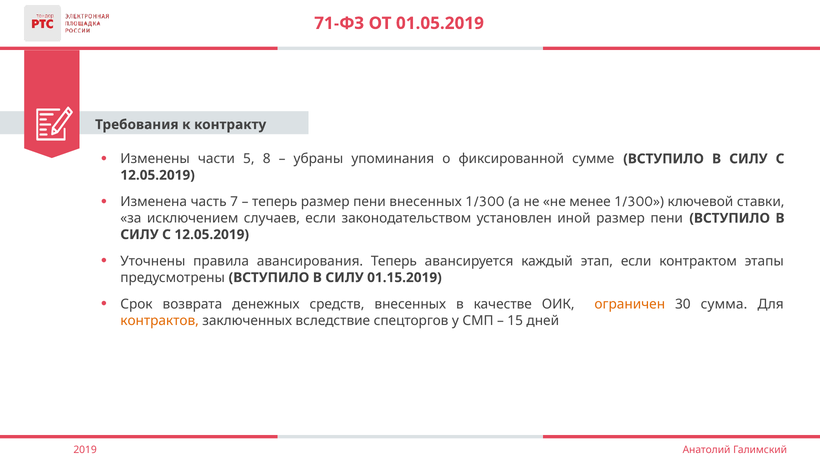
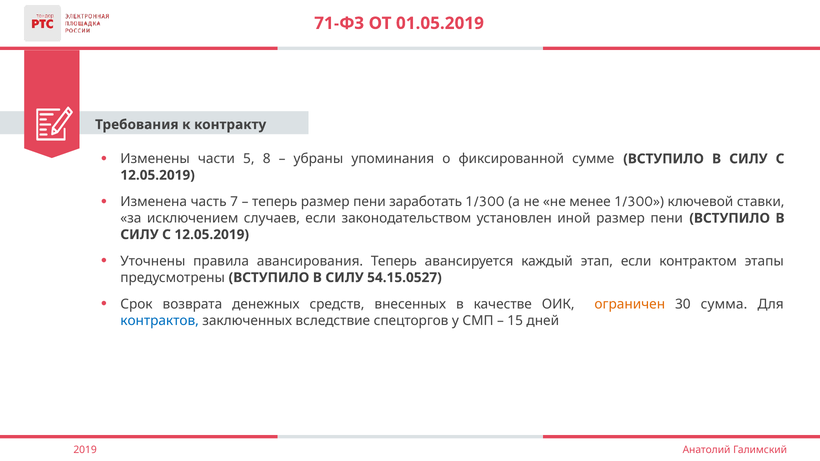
пени внесенных: внесенных -> заработать
01.15.2019: 01.15.2019 -> 54.15.0527
контрактов colour: orange -> blue
